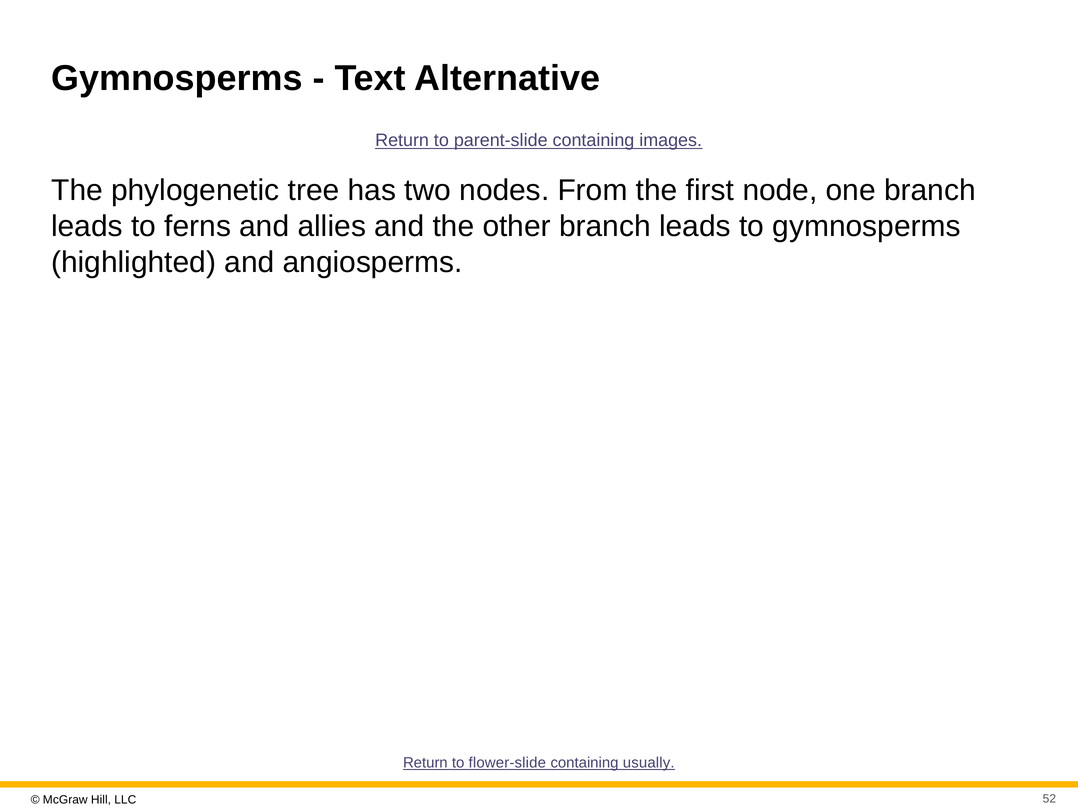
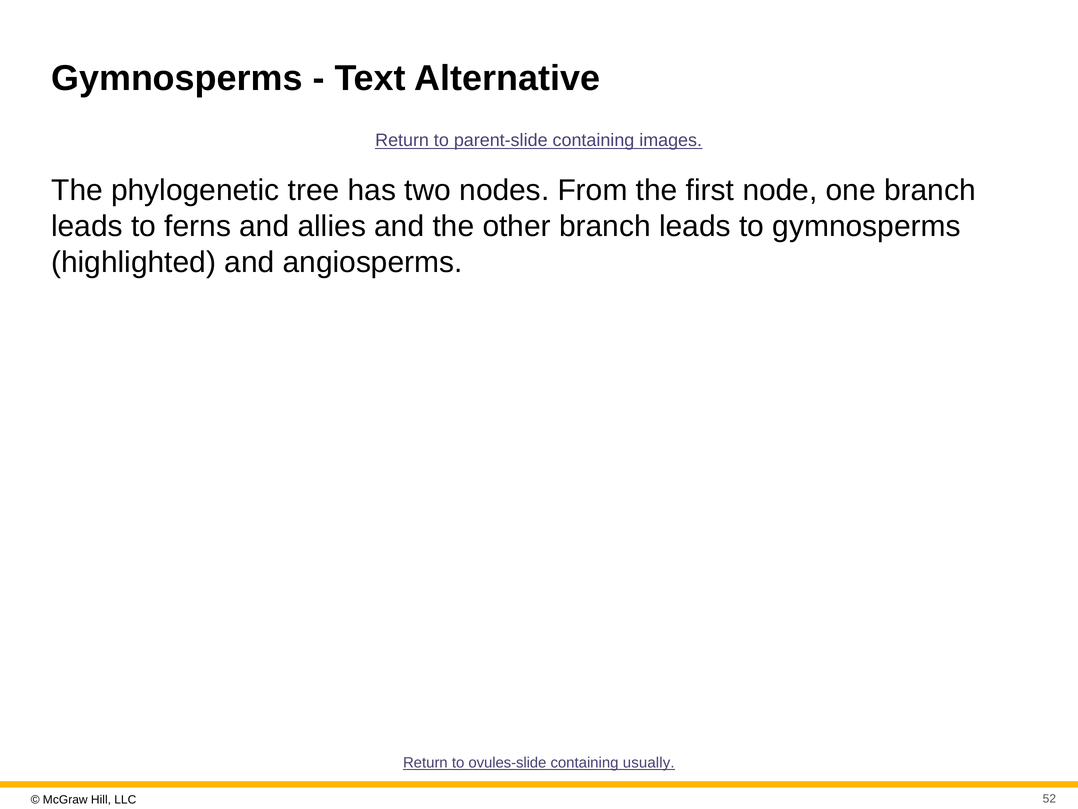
flower-slide: flower-slide -> ovules-slide
